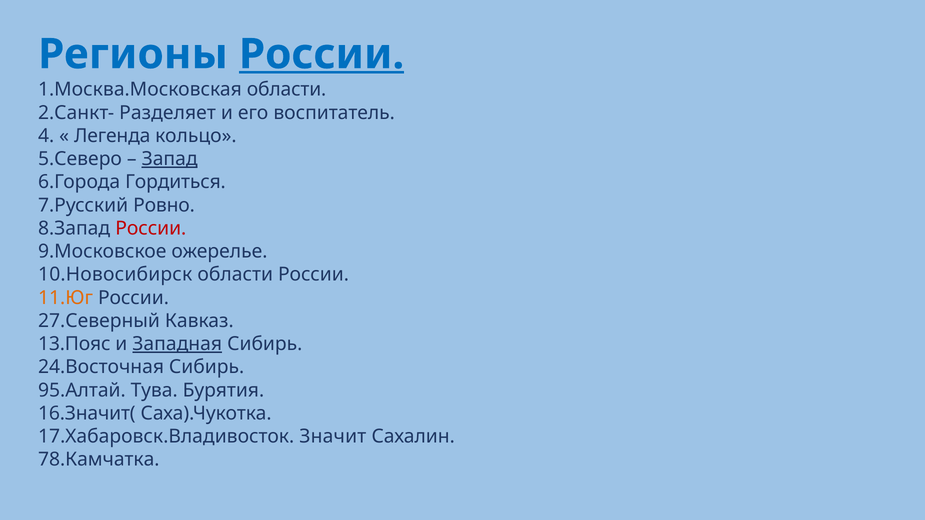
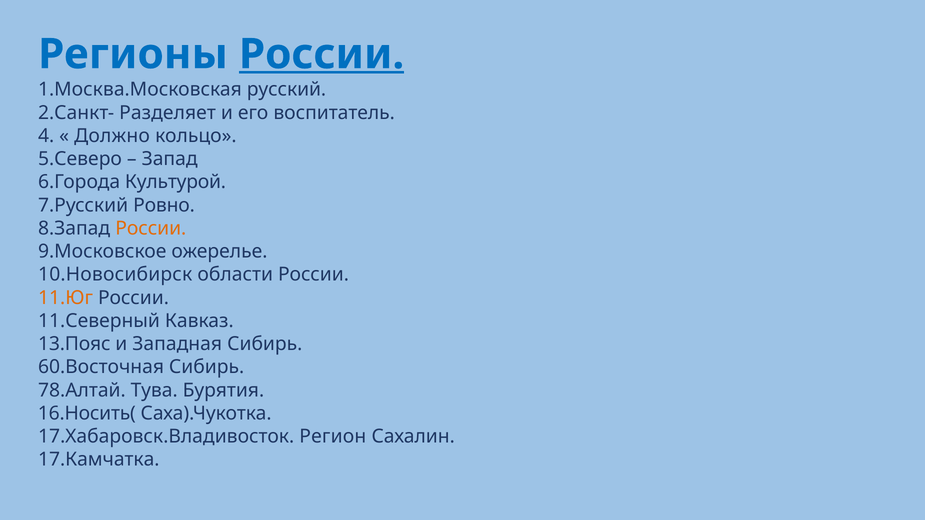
1.Москва.Московская области: области -> русский
Легенда: Легенда -> Должно
Запад underline: present -> none
Гордиться: Гордиться -> Культурой
России at (151, 228) colour: red -> orange
27.Северный: 27.Северный -> 11.Северный
Западная underline: present -> none
24.Восточная: 24.Восточная -> 60.Восточная
95.Алтай: 95.Алтай -> 78.Алтай
16.Значит(: 16.Значит( -> 16.Носить(
Значит: Значит -> Регион
78.Камчатка: 78.Камчатка -> 17.Камчатка
